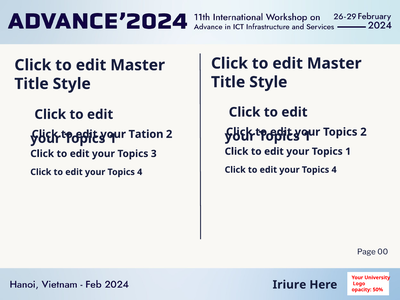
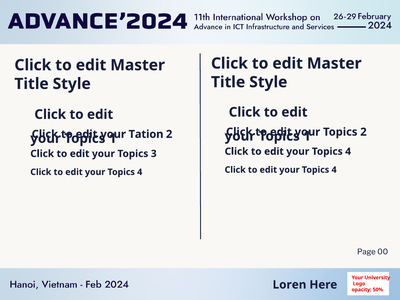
1 at (348, 151): 1 -> 4
Iriure: Iriure -> Loren
